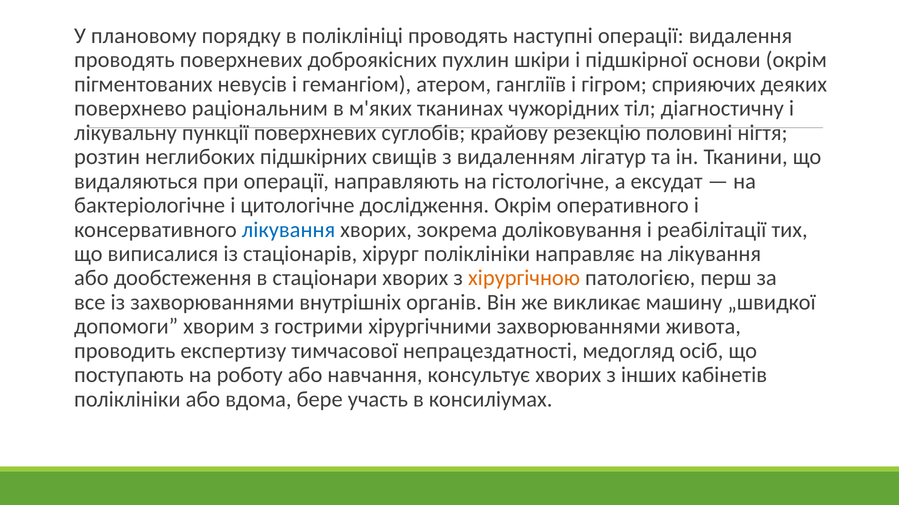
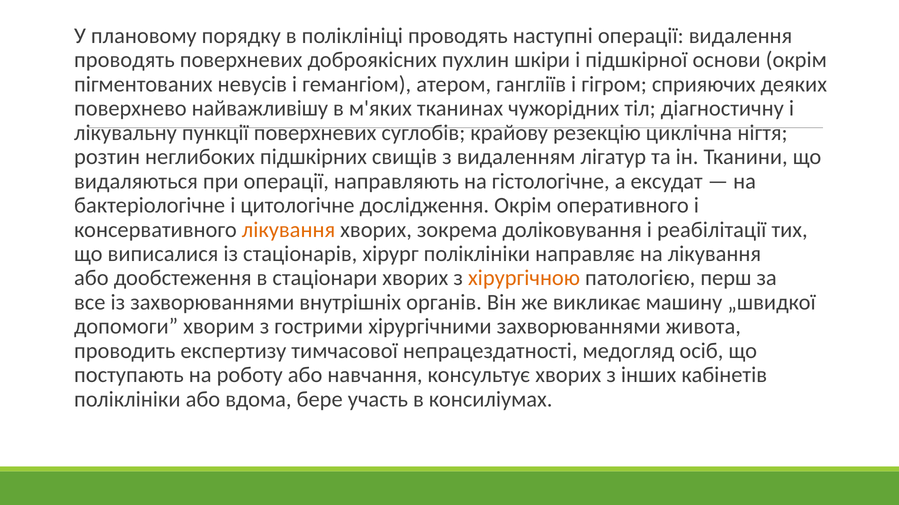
раціональним: раціональним -> найважливішу
половині: половині -> циклічна
лікування at (288, 230) colour: blue -> orange
